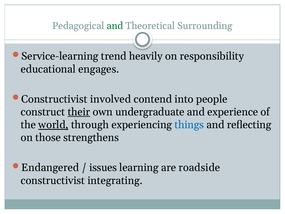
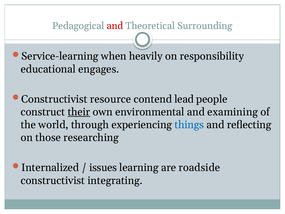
and at (115, 26) colour: green -> red
trend: trend -> when
involved: involved -> resource
into: into -> lead
undergraduate: undergraduate -> environmental
experience: experience -> examining
world underline: present -> none
strengthens: strengthens -> researching
Endangered: Endangered -> Internalized
